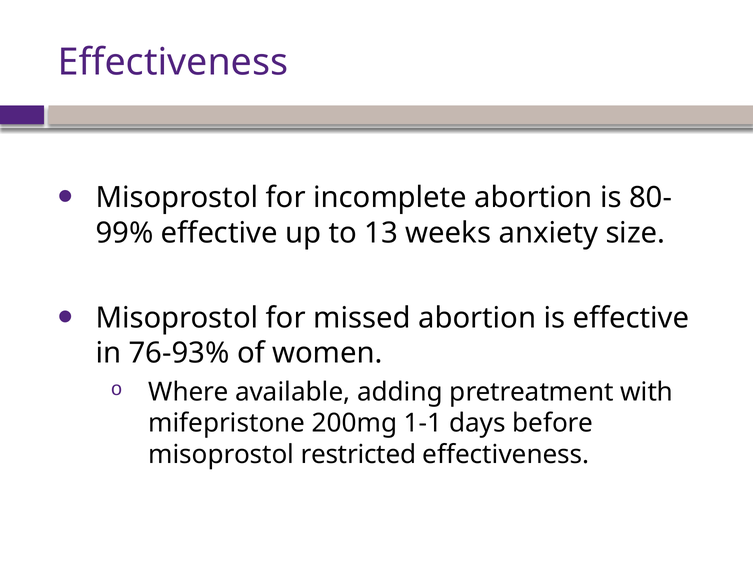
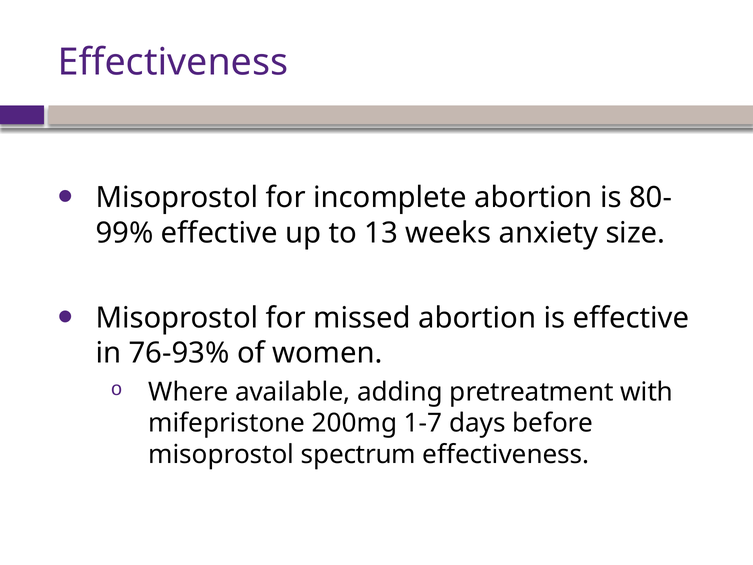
1-1: 1-1 -> 1-7
restricted: restricted -> spectrum
